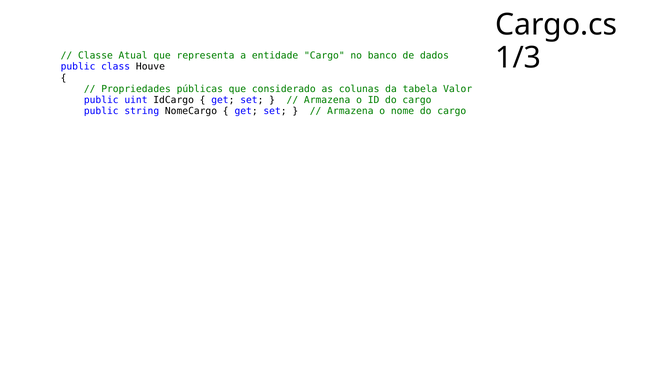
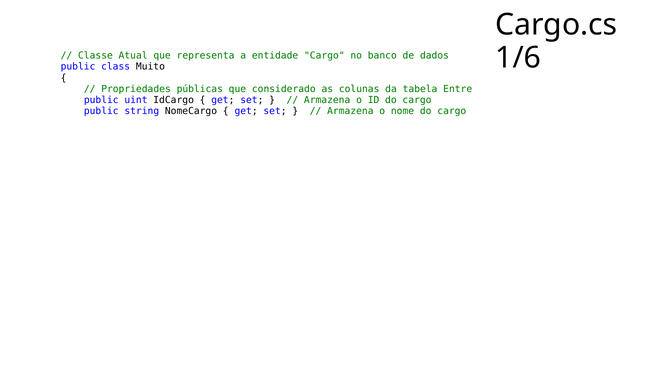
1/3: 1/3 -> 1/6
Houve: Houve -> Muito
Valor: Valor -> Entre
